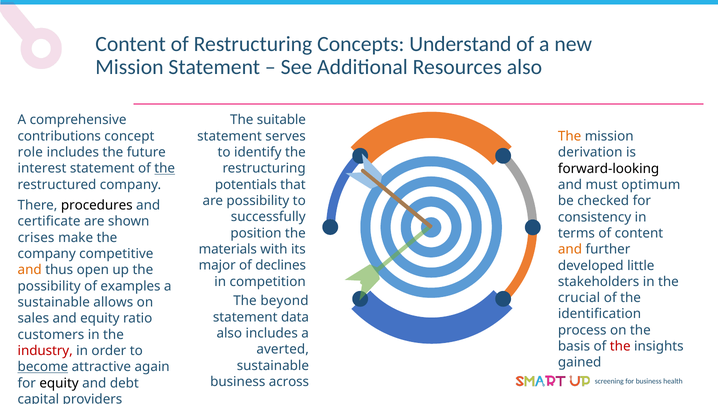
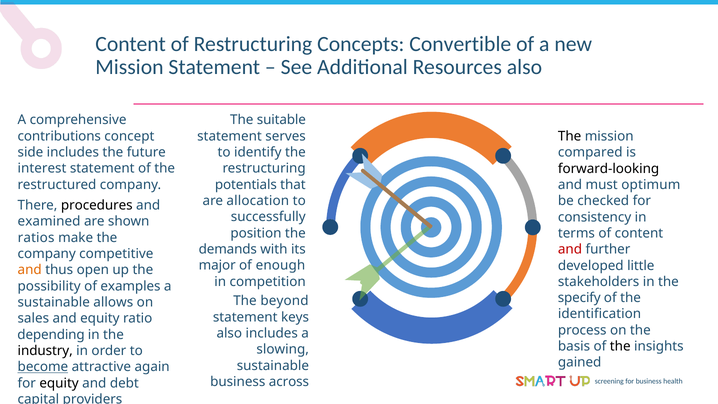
Understand: Understand -> Convertible
The at (570, 136) colour: orange -> black
role: role -> side
derivation: derivation -> compared
the at (165, 168) underline: present -> none
are possibility: possibility -> allocation
certificate: certificate -> examined
crises: crises -> ratios
materials: materials -> demands
and at (570, 249) colour: orange -> red
declines: declines -> enough
crucial: crucial -> specify
data: data -> keys
customers: customers -> depending
the at (620, 346) colour: red -> black
averted: averted -> slowing
industry colour: red -> black
